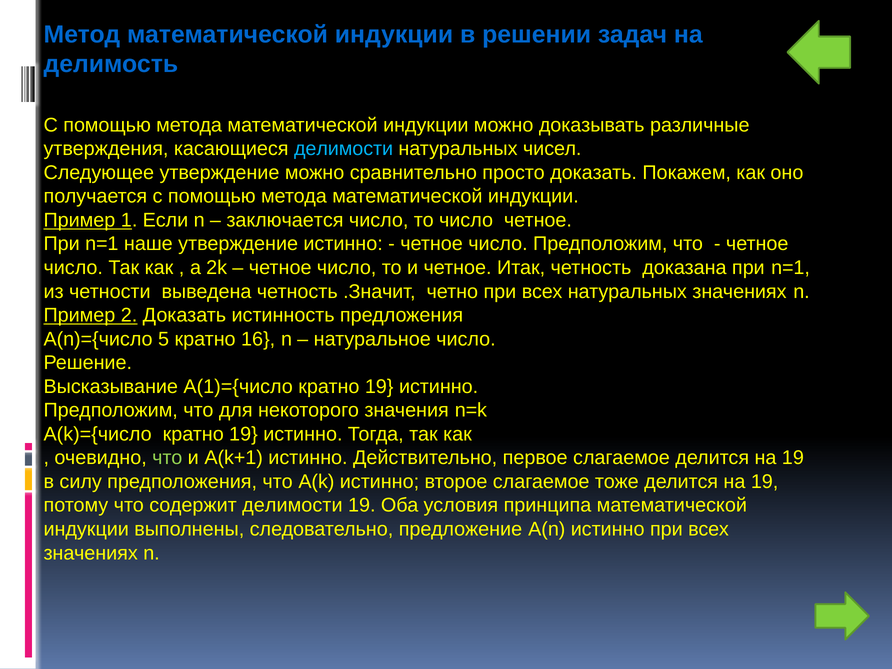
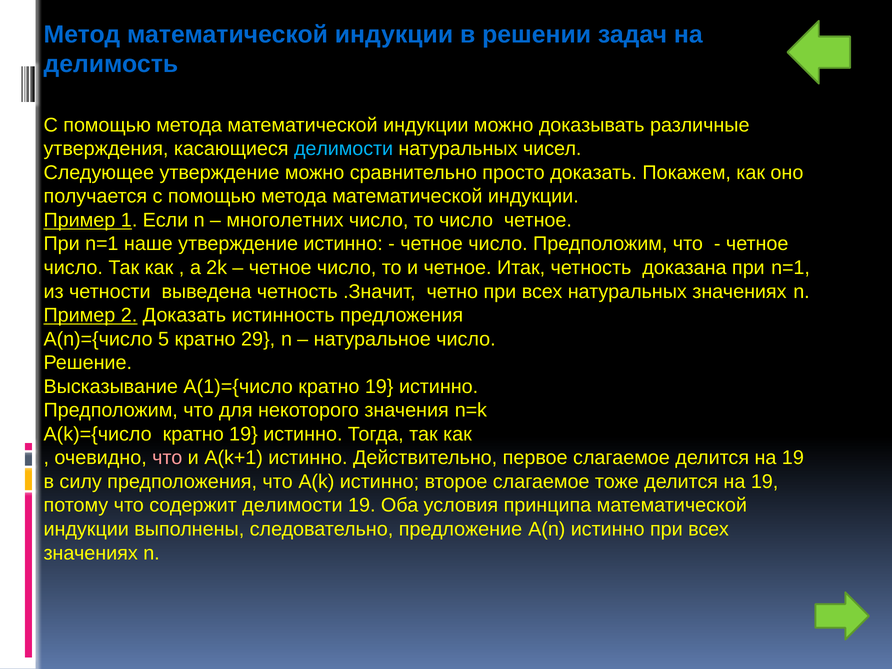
заключается: заключается -> многолетних
16: 16 -> 29
что at (167, 458) colour: light green -> pink
